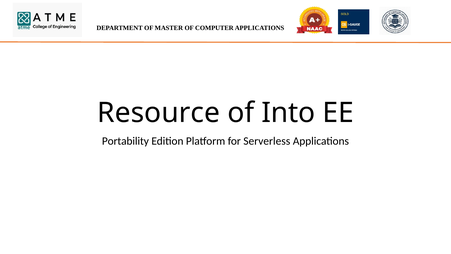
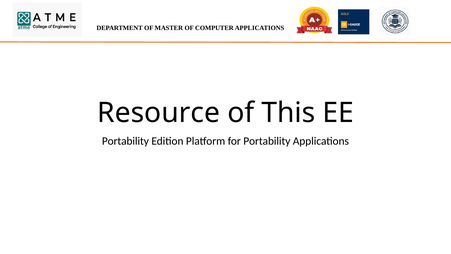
Into: Into -> This
for Serverless: Serverless -> Portability
